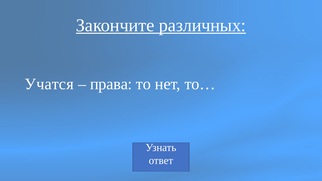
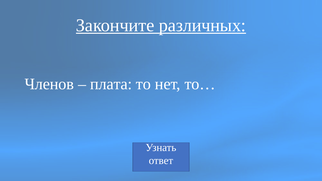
Учатся: Учатся -> Членов
права: права -> плата
